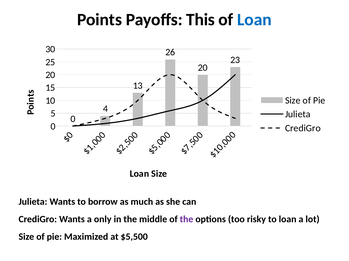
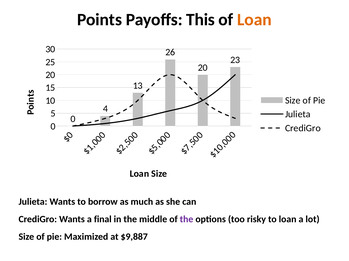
Loan at (254, 20) colour: blue -> orange
only: only -> final
$5,500: $5,500 -> $9,887
